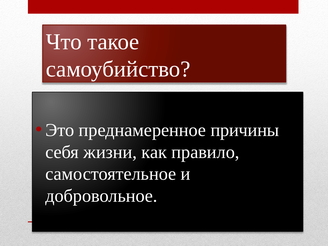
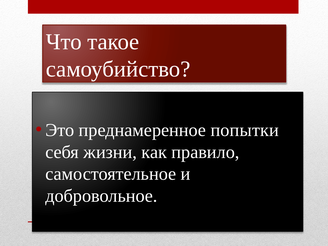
причины: причины -> попытки
